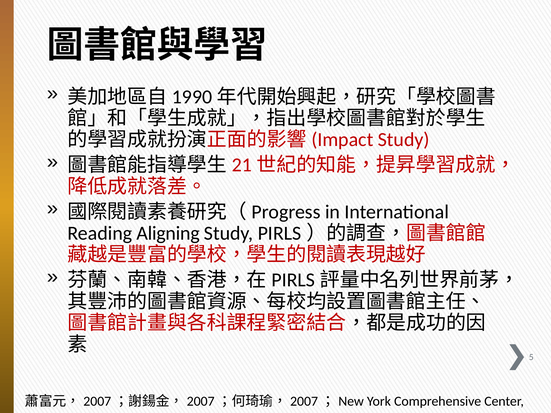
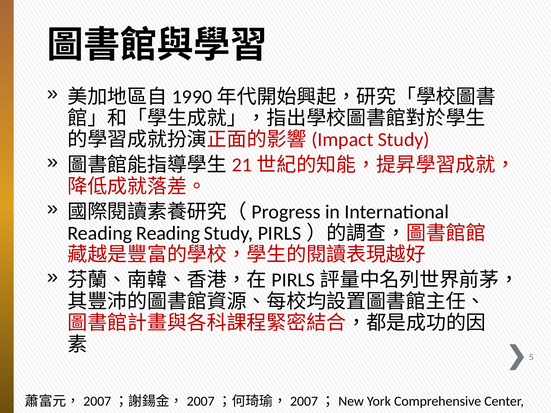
Reading Aligning: Aligning -> Reading
